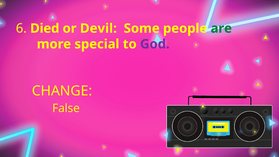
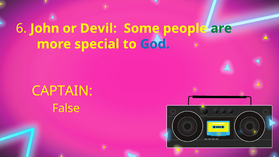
Died: Died -> John
God colour: purple -> blue
CHANGE: CHANGE -> CAPTAIN
